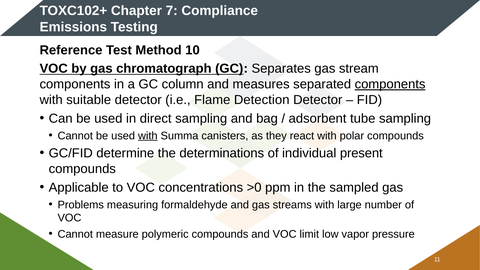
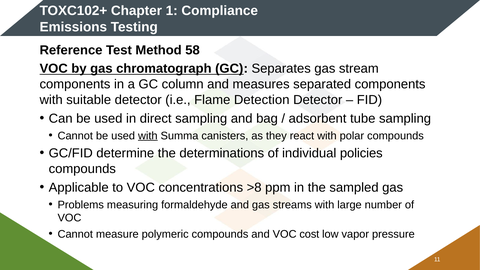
7: 7 -> 1
10: 10 -> 58
components at (390, 84) underline: present -> none
present: present -> policies
>0: >0 -> >8
limit: limit -> cost
